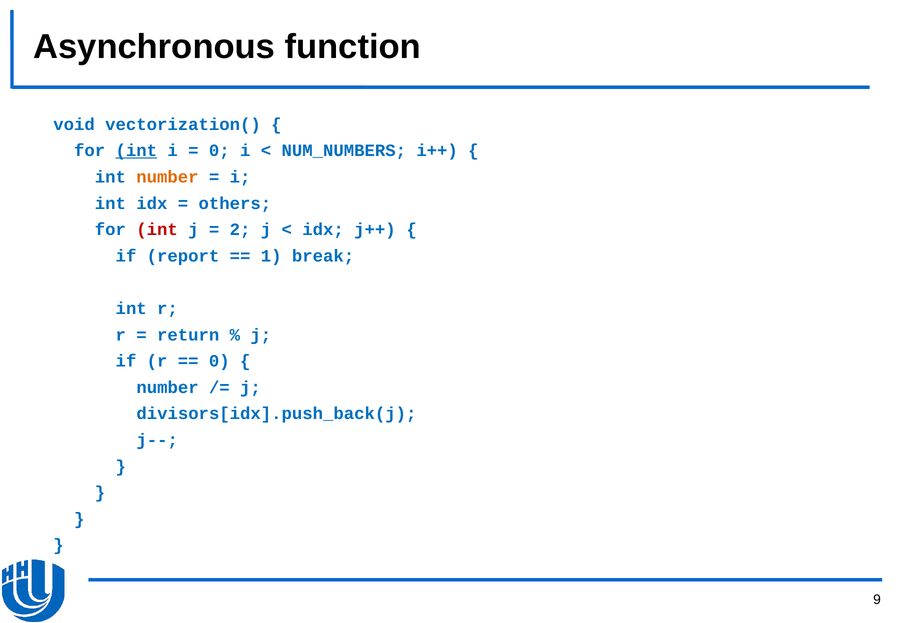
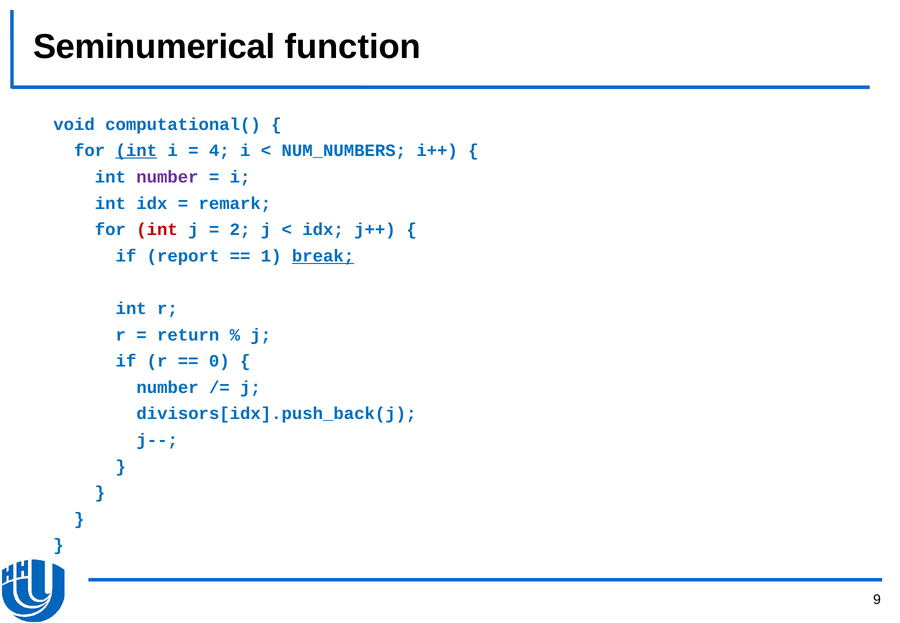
Asynchronous: Asynchronous -> Seminumerical
vectorization(: vectorization( -> computational(
0 at (219, 151): 0 -> 4
number at (167, 177) colour: orange -> purple
others: others -> remark
break underline: none -> present
